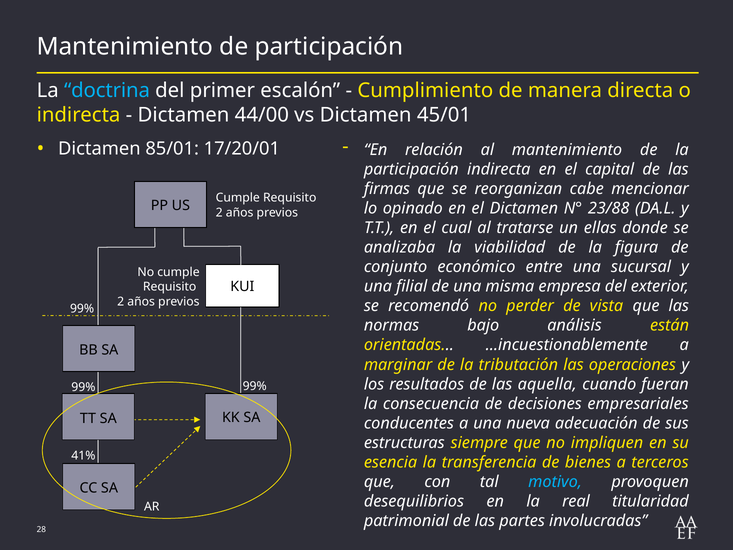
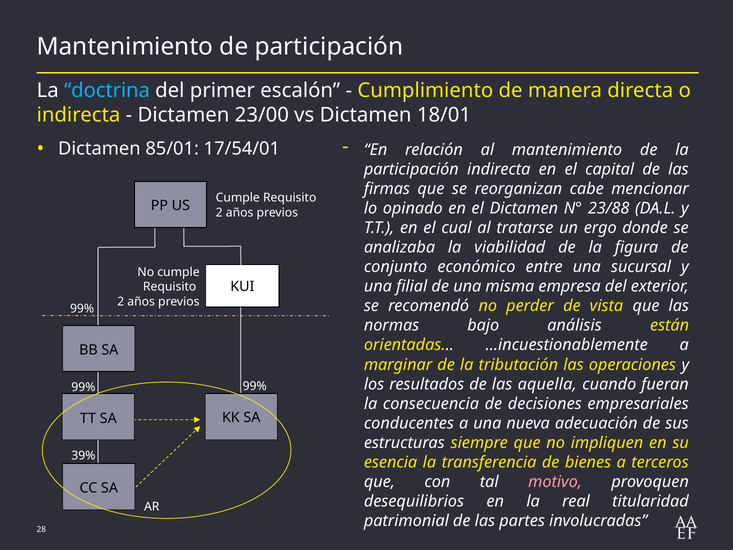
44/00: 44/00 -> 23/00
45/01: 45/01 -> 18/01
17/20/01: 17/20/01 -> 17/54/01
ellas: ellas -> ergo
41%: 41% -> 39%
motivo colour: light blue -> pink
